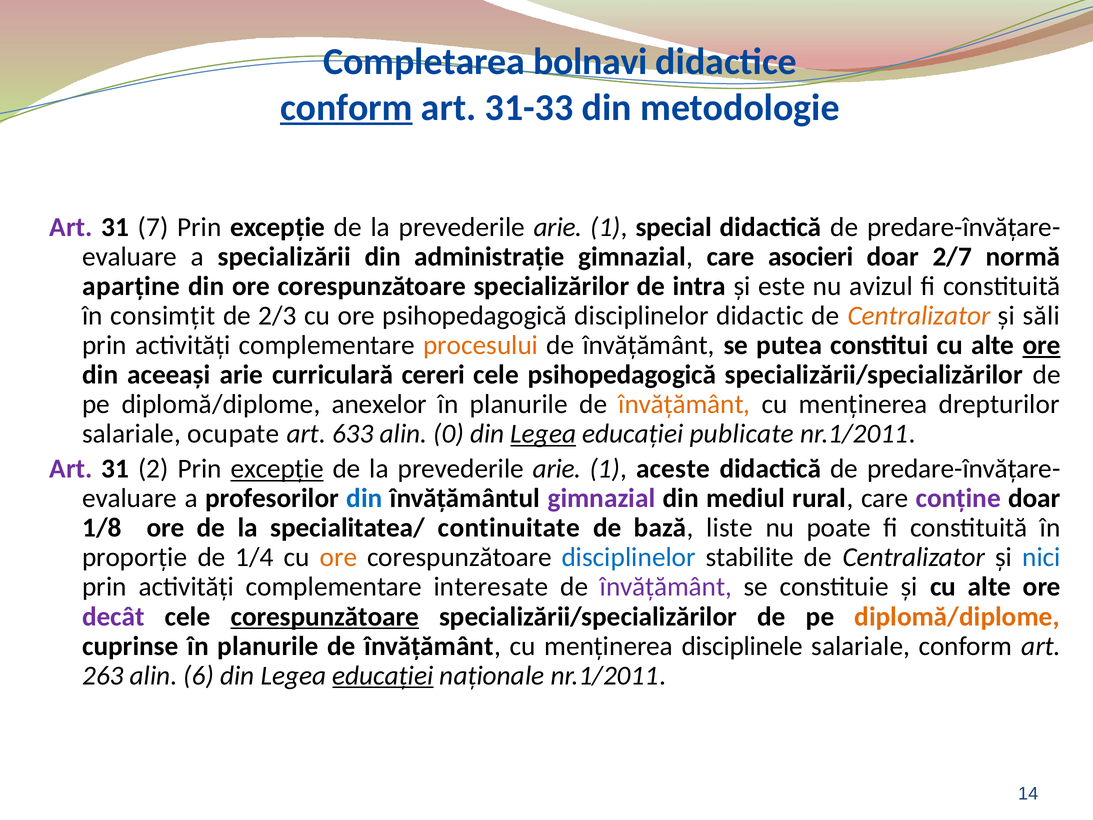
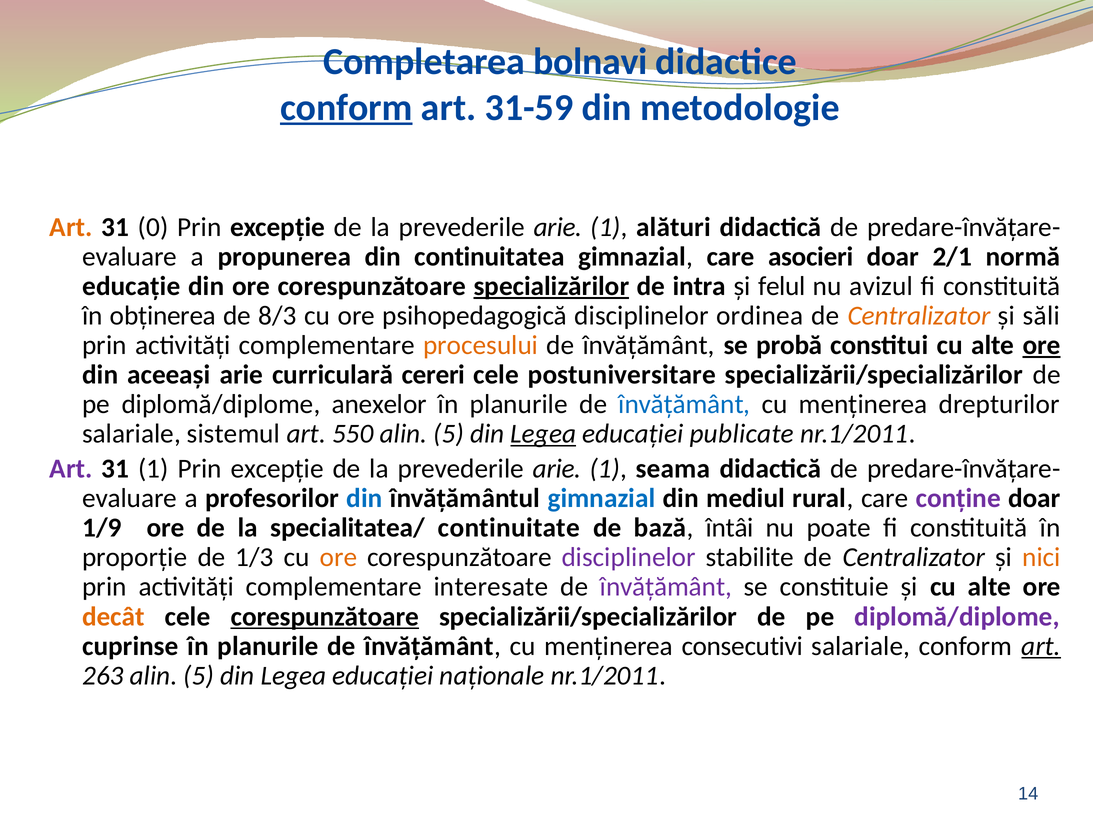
31-33: 31-33 -> 31-59
Art at (71, 227) colour: purple -> orange
7: 7 -> 0
special: special -> alături
specializării: specializării -> propunerea
administraţie: administraţie -> continuitatea
2/7: 2/7 -> 2/1
aparţine: aparţine -> educaţie
specializărilor underline: none -> present
este: este -> felul
consimţit: consimţit -> obţinerea
2/3: 2/3 -> 8/3
didactic: didactic -> ordinea
putea: putea -> probă
cele psihopedagogică: psihopedagogică -> postuniversitare
învăţământ at (684, 404) colour: orange -> blue
ocupate: ocupate -> sistemul
633: 633 -> 550
0 at (449, 434): 0 -> 5
31 2: 2 -> 1
excepţie at (277, 469) underline: present -> none
aceste: aceste -> seama
gimnazial at (601, 498) colour: purple -> blue
1/8: 1/8 -> 1/9
liste: liste -> întâi
1/4: 1/4 -> 1/3
disciplinelor at (629, 557) colour: blue -> purple
nici colour: blue -> orange
decât colour: purple -> orange
diplomă/diplome at (957, 616) colour: orange -> purple
disciplinele: disciplinele -> consecutivi
art at (1041, 646) underline: none -> present
263 alin 6: 6 -> 5
educaţiei at (383, 675) underline: present -> none
